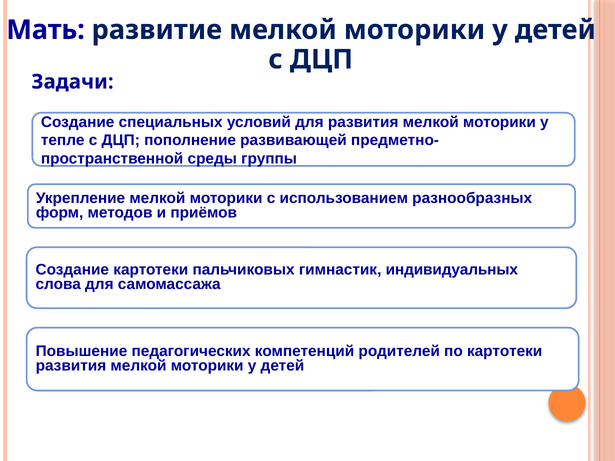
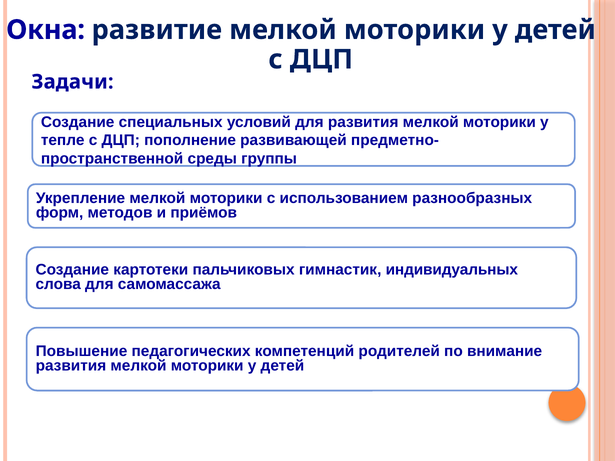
Мать: Мать -> Окна
по картотеки: картотеки -> внимание
